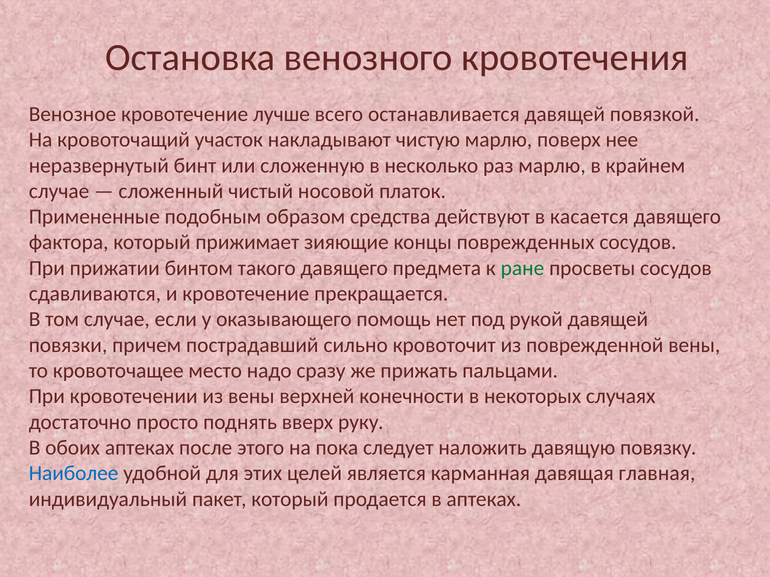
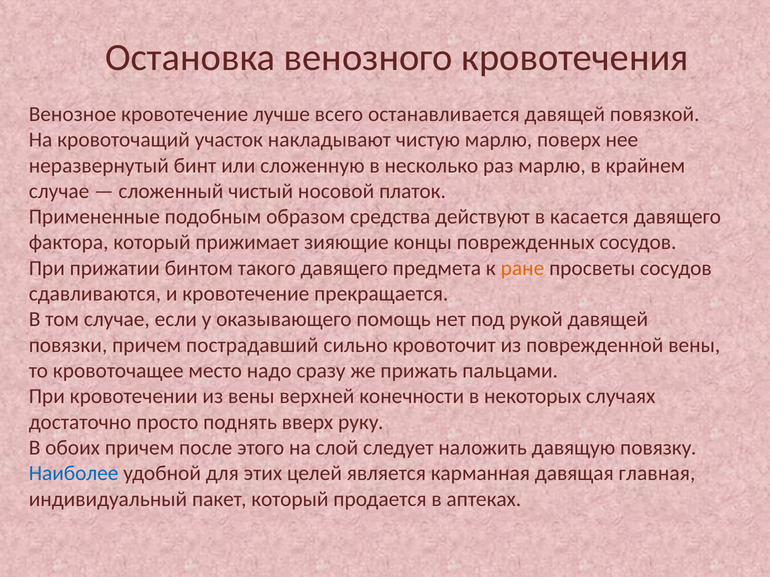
ране colour: green -> orange
обоих аптеках: аптеках -> причем
пока: пока -> слой
